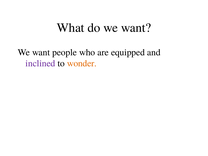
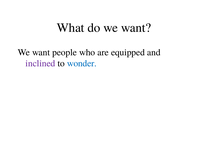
wonder colour: orange -> blue
